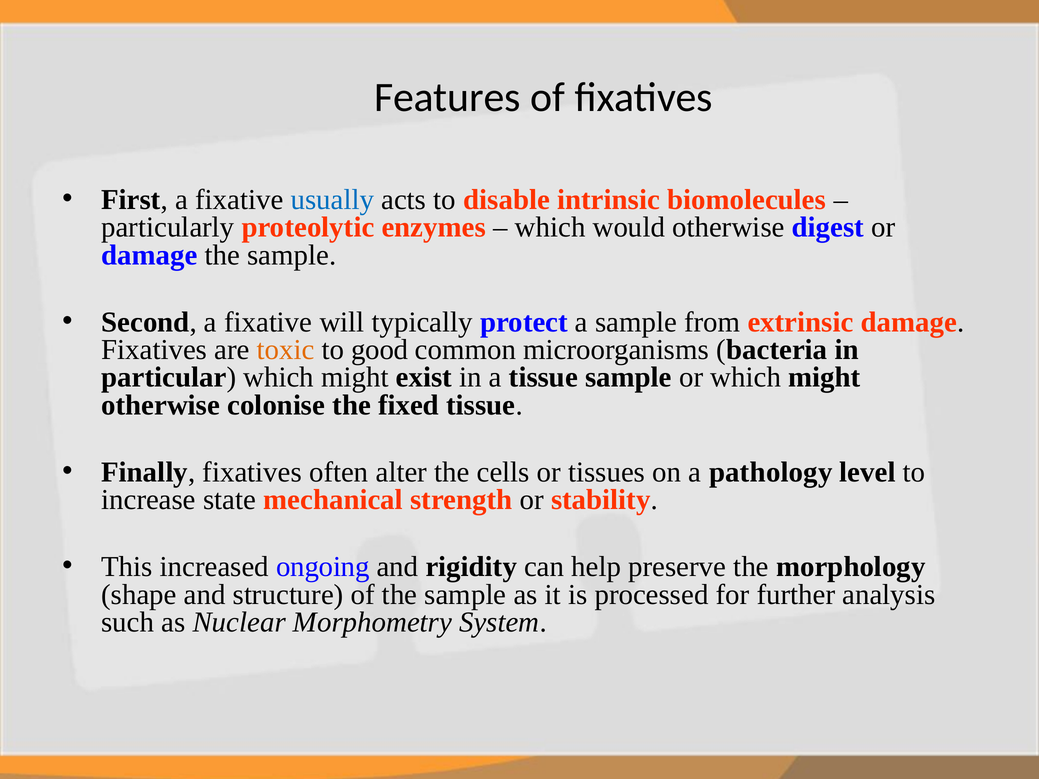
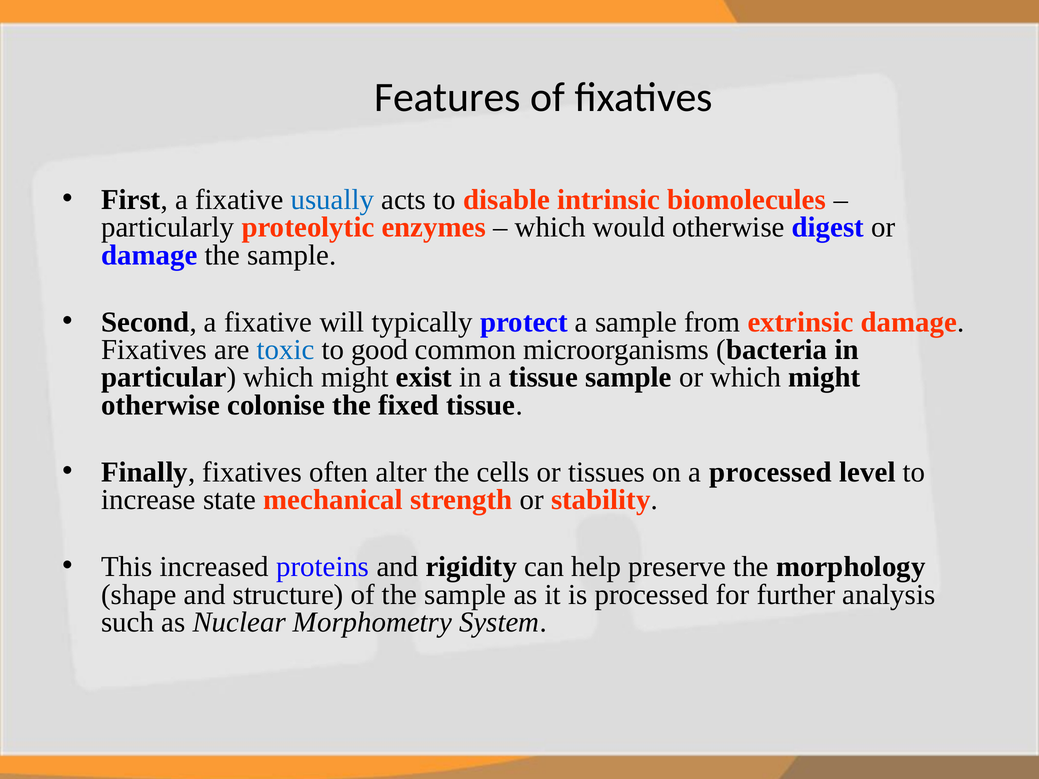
toxic colour: orange -> blue
a pathology: pathology -> processed
ongoing: ongoing -> proteins
